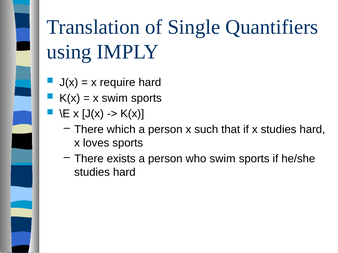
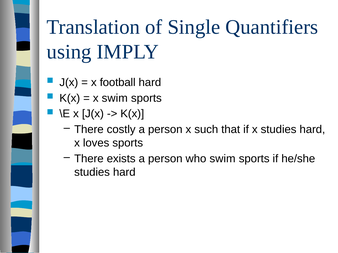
require: require -> football
which: which -> costly
